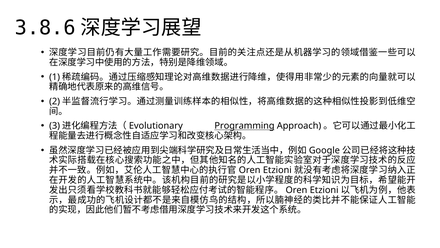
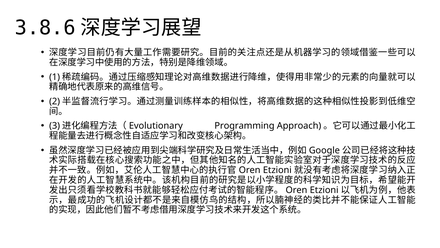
Programming underline: present -> none
